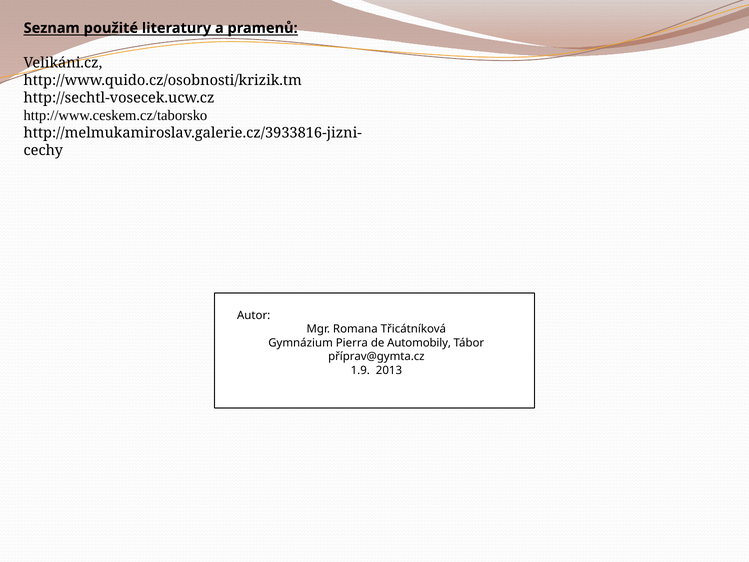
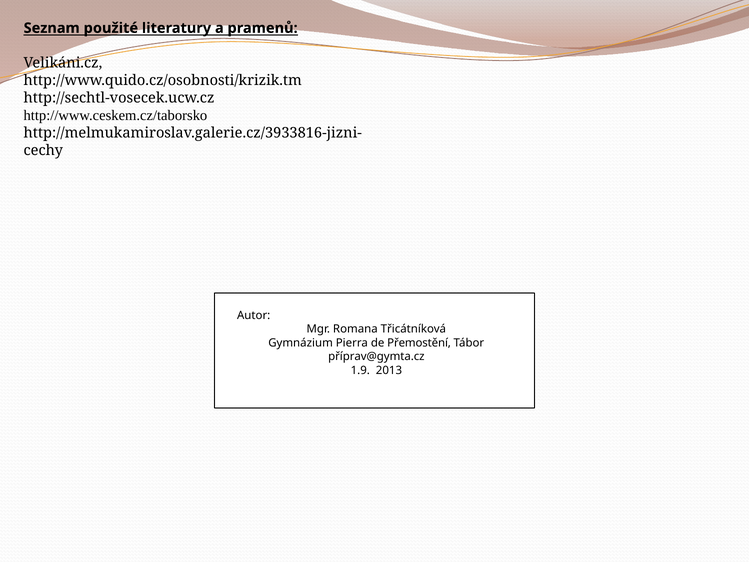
Automobily: Automobily -> Přemostění
